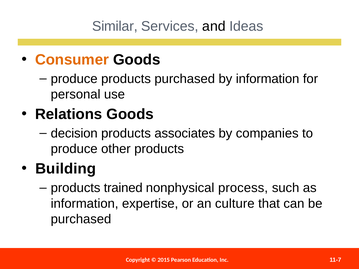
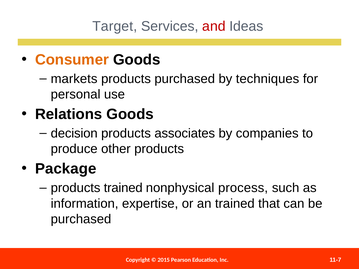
Similar: Similar -> Target
and colour: black -> red
produce at (74, 79): produce -> markets
by information: information -> techniques
Building: Building -> Package
an culture: culture -> trained
